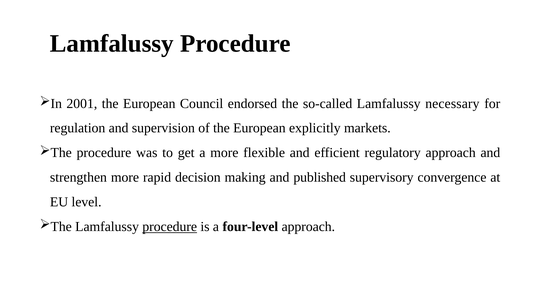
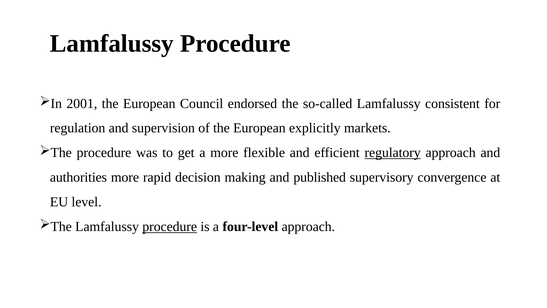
necessary: necessary -> consistent
regulatory underline: none -> present
strengthen: strengthen -> authorities
